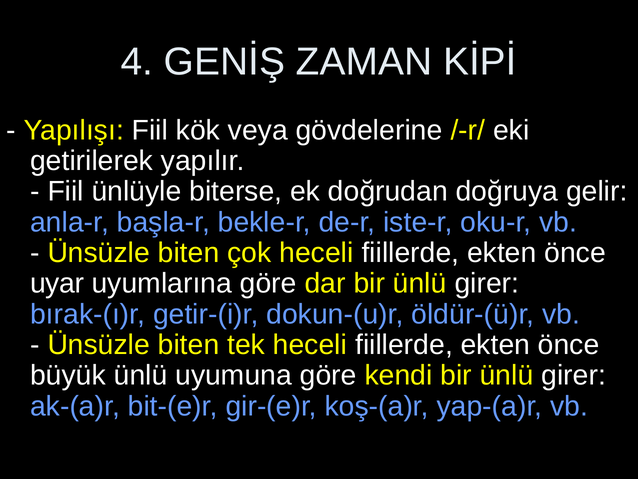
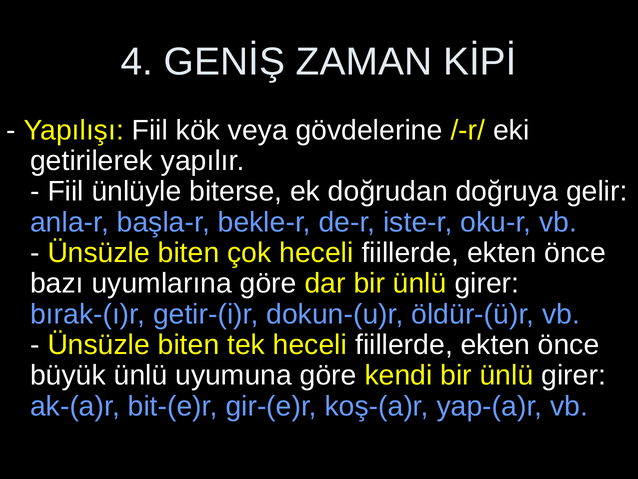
uyar: uyar -> bazı
